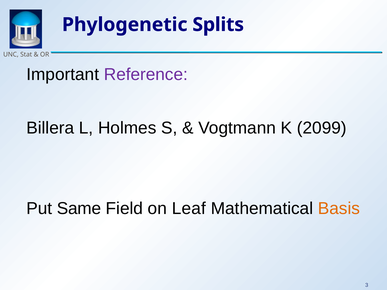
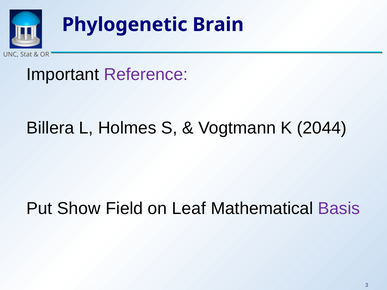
Splits: Splits -> Brain
2099: 2099 -> 2044
Same: Same -> Show
Basis colour: orange -> purple
